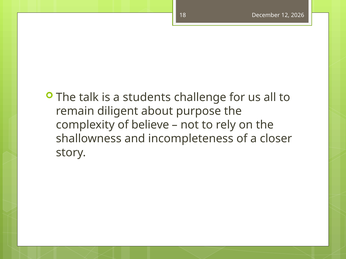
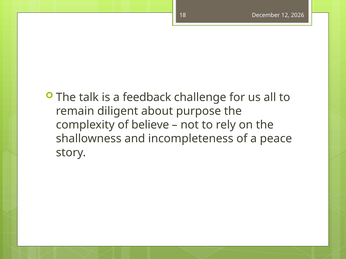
students: students -> feedback
closer: closer -> peace
